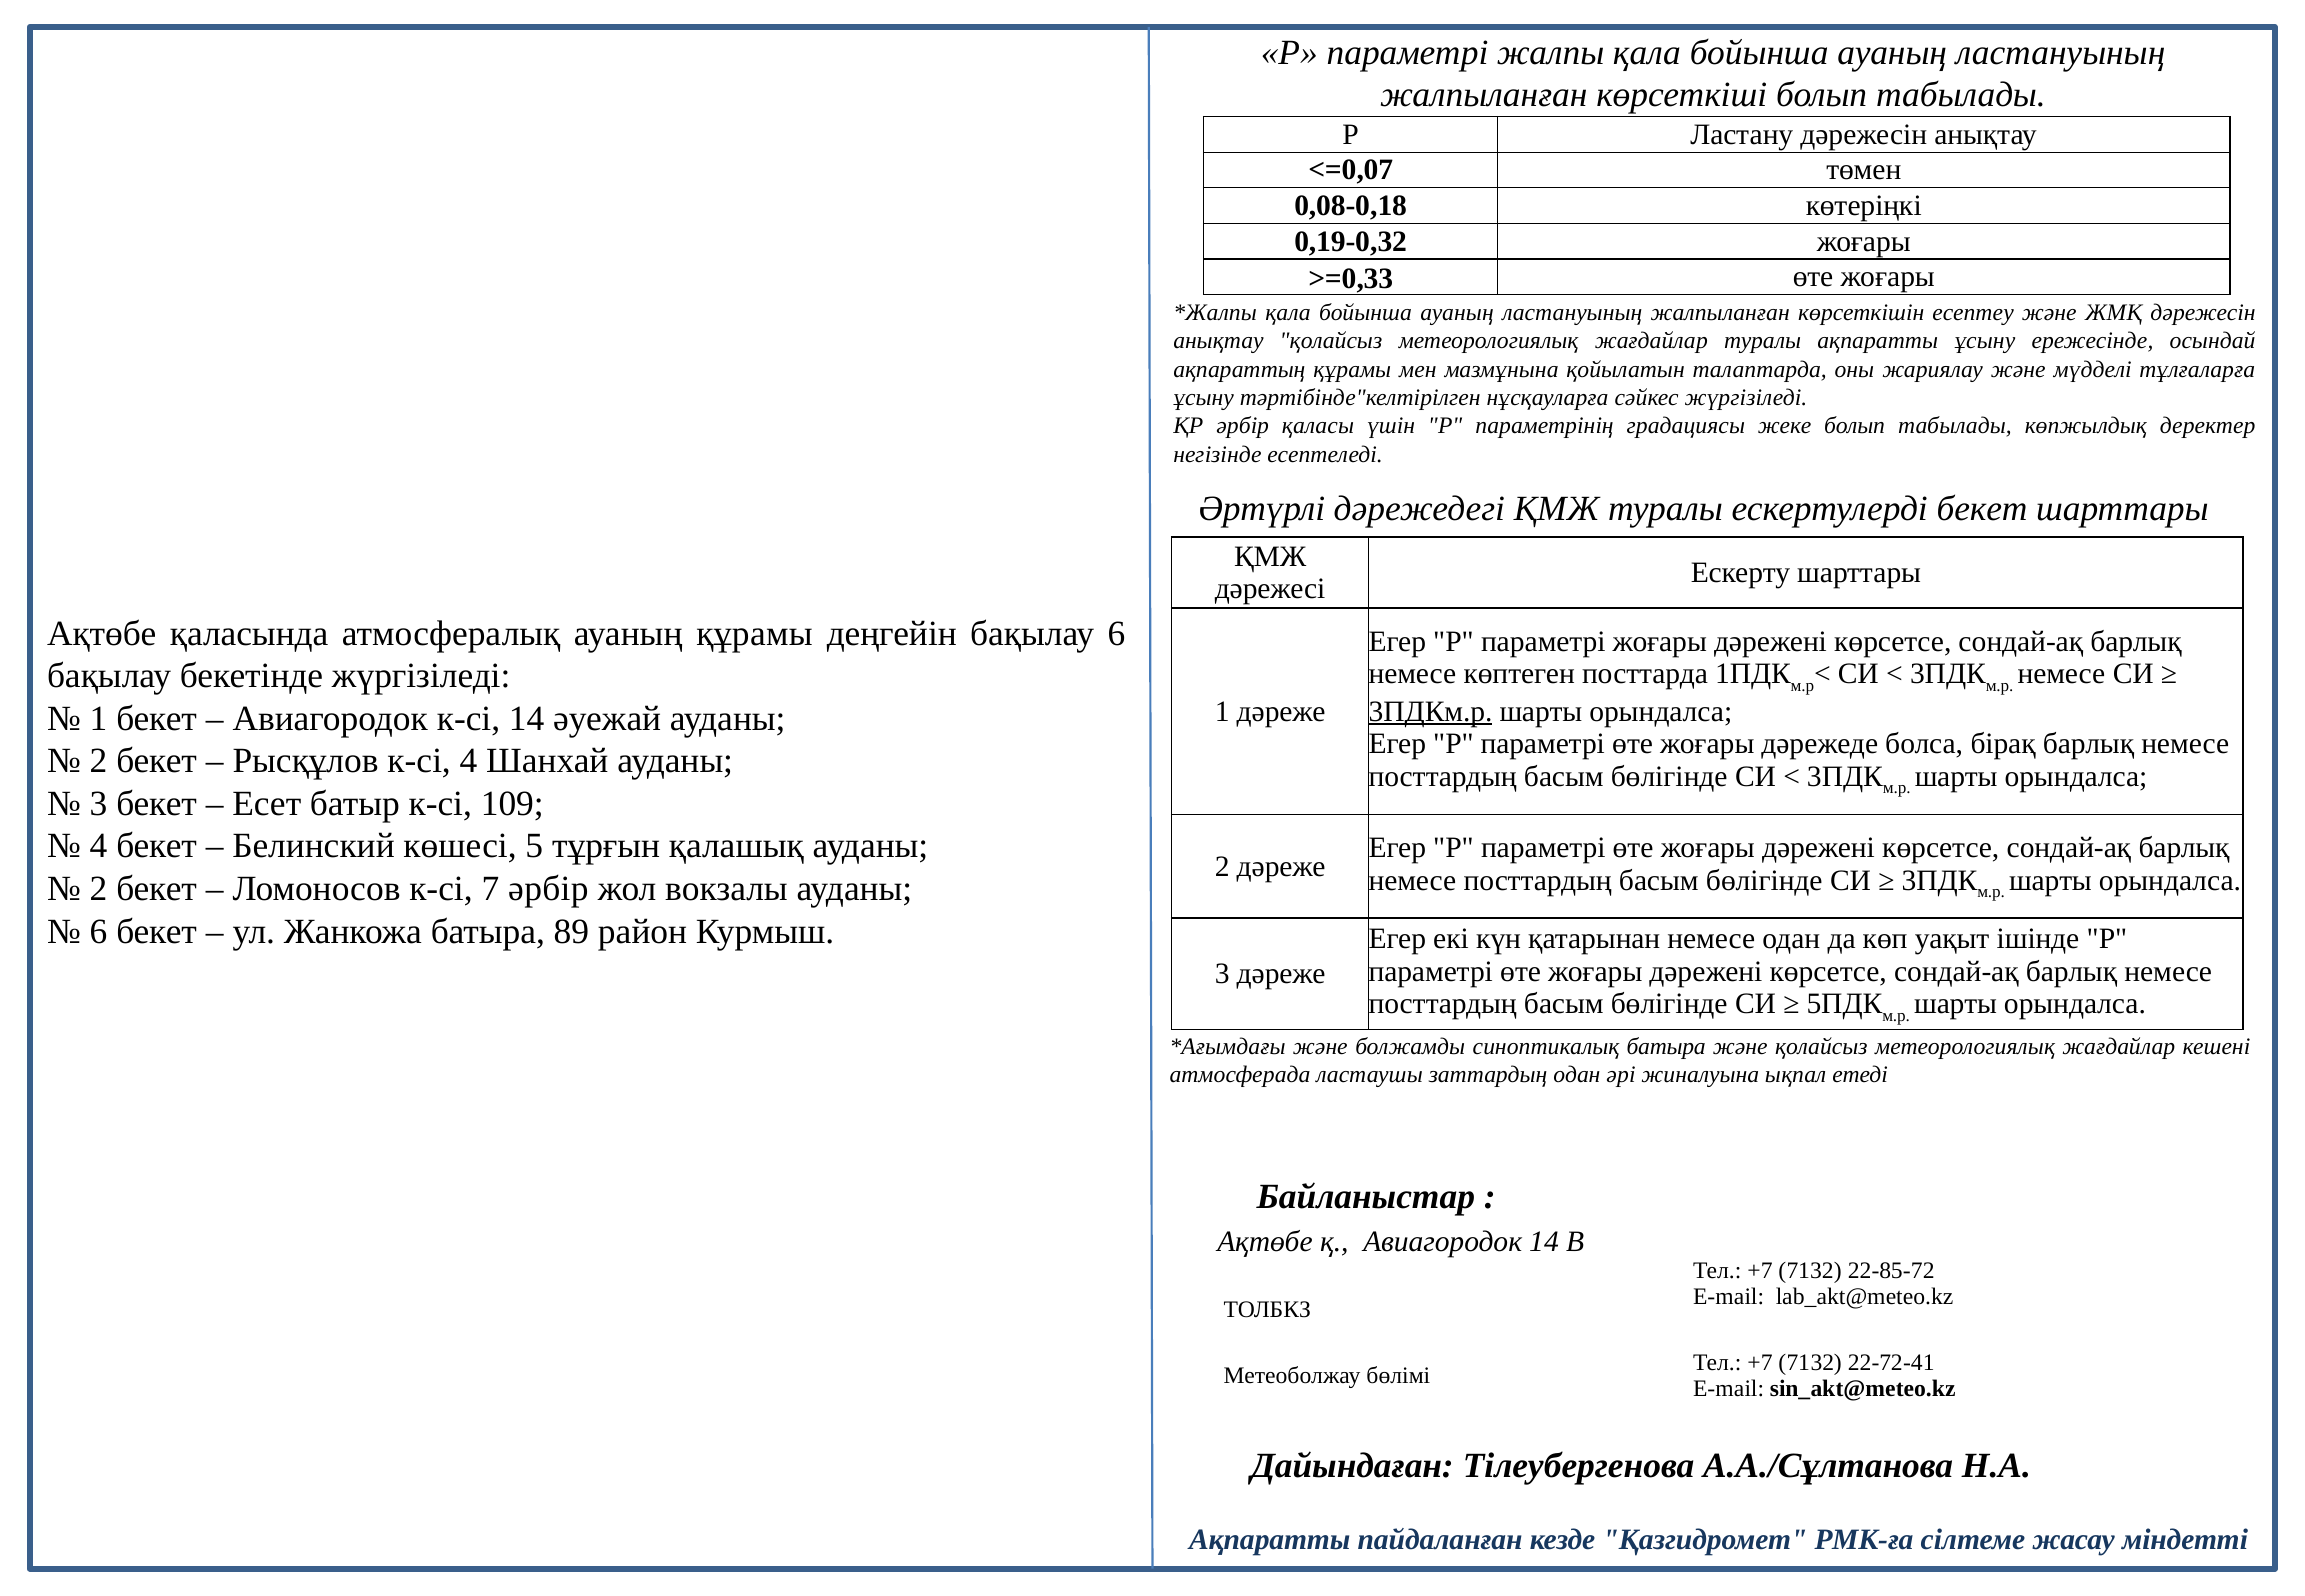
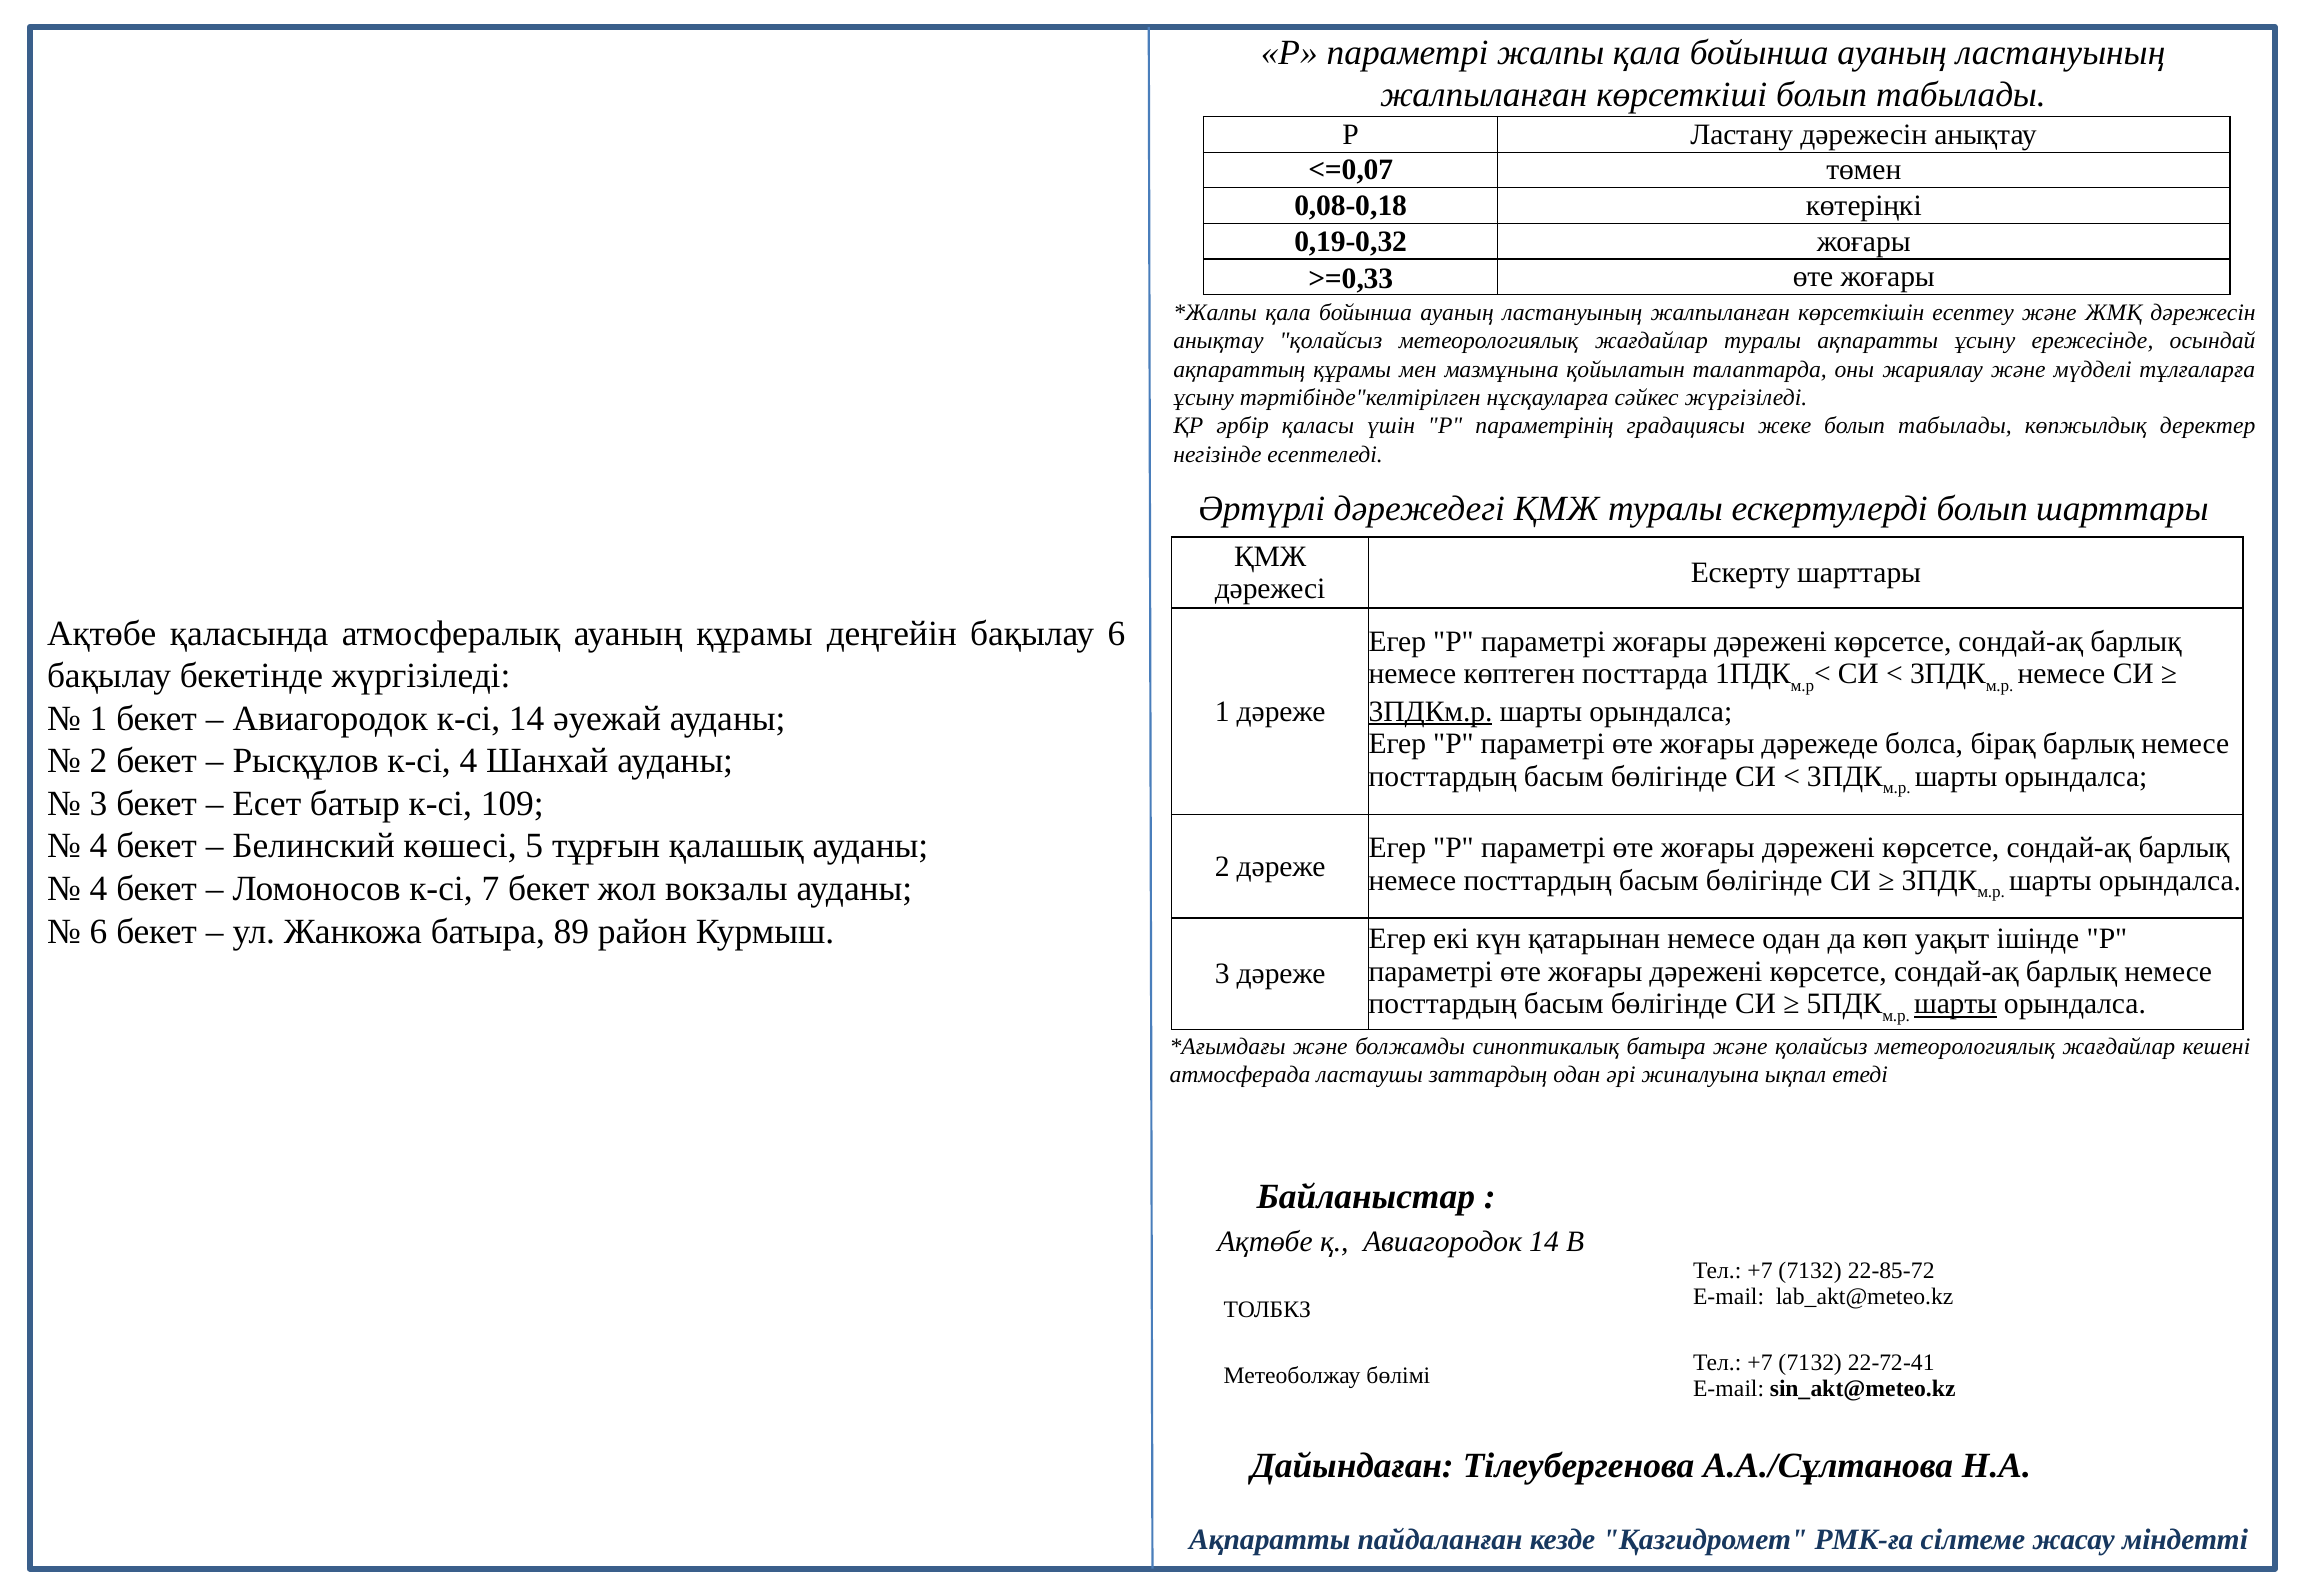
ескертулерді бекет: бекет -> болып
2 at (99, 889): 2 -> 4
7 әрбір: әрбір -> бекет
шарты at (1956, 1004) underline: none -> present
